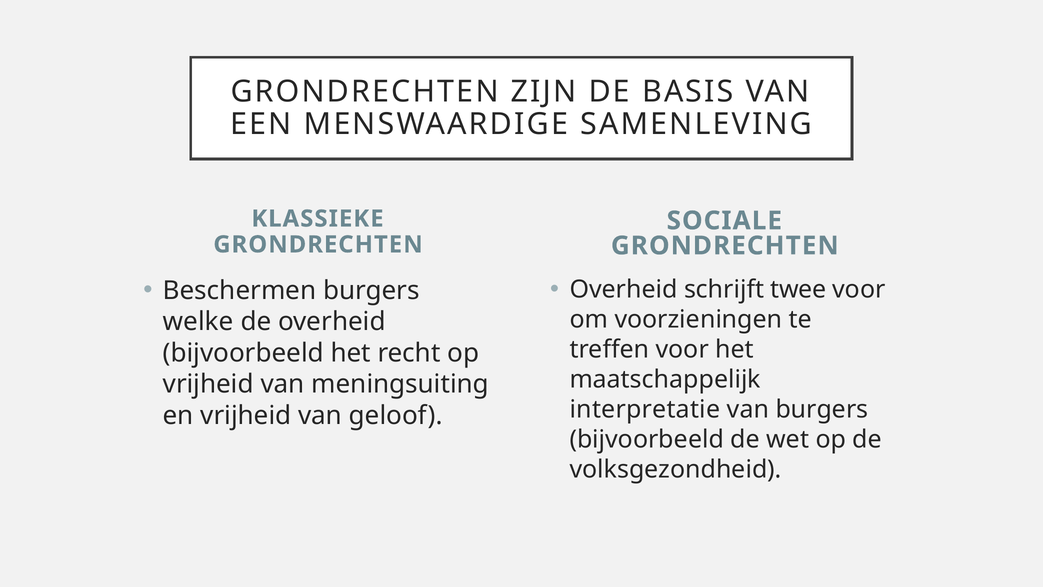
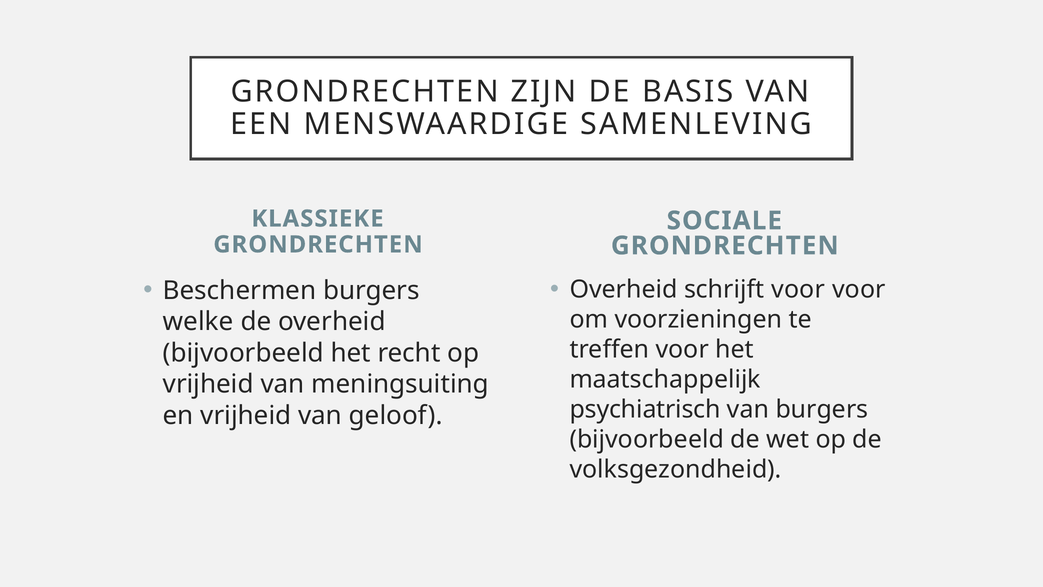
schrijft twee: twee -> voor
interpretatie: interpretatie -> psychiatrisch
